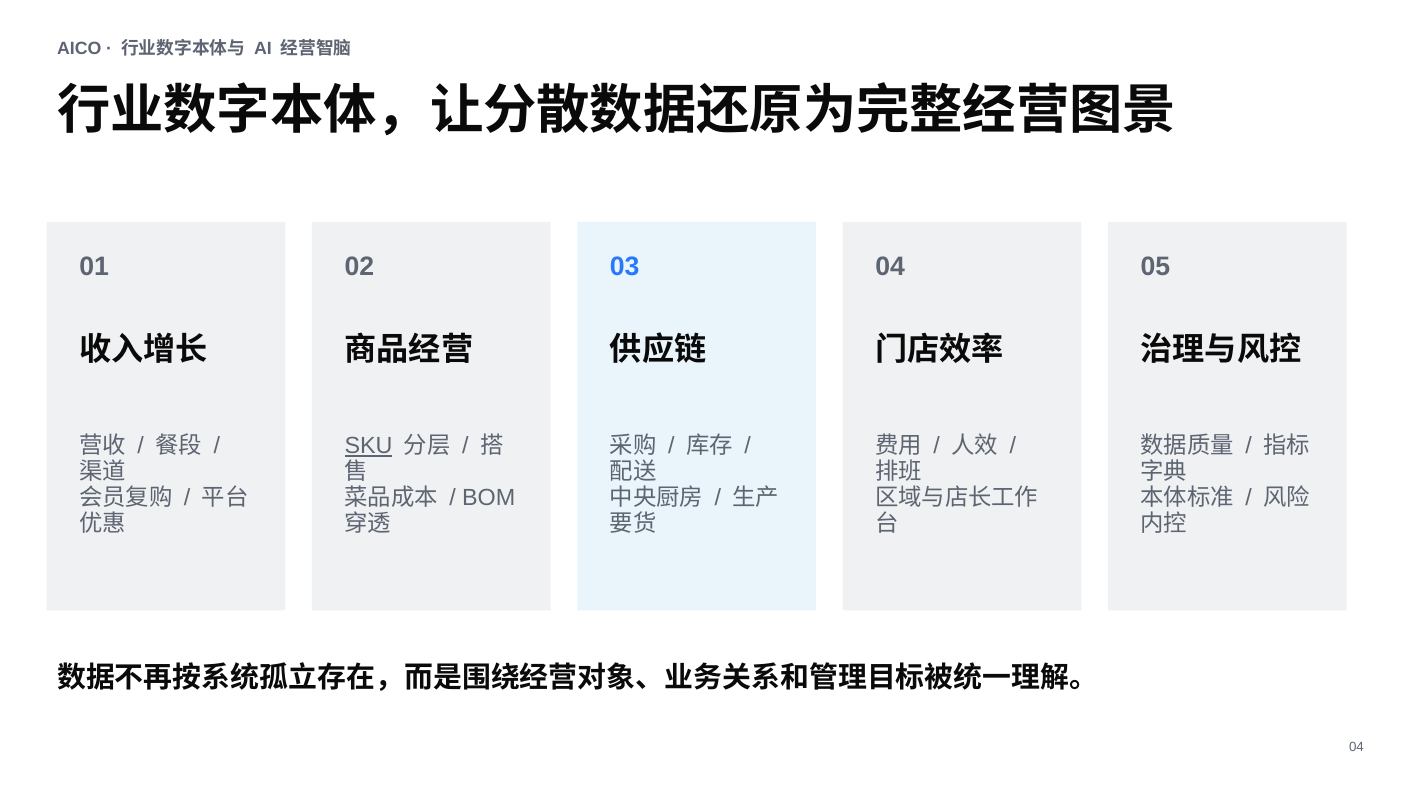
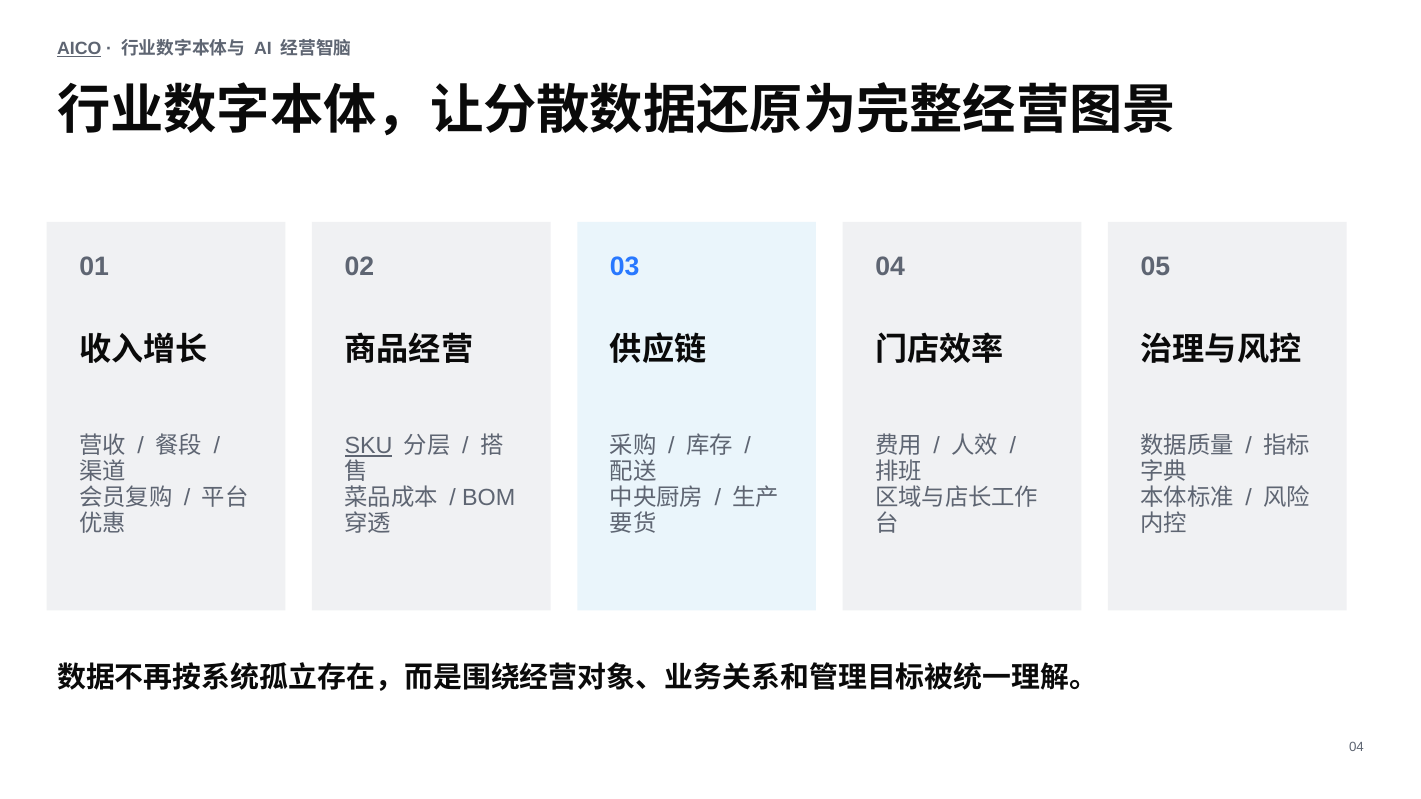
AICO underline: none -> present
